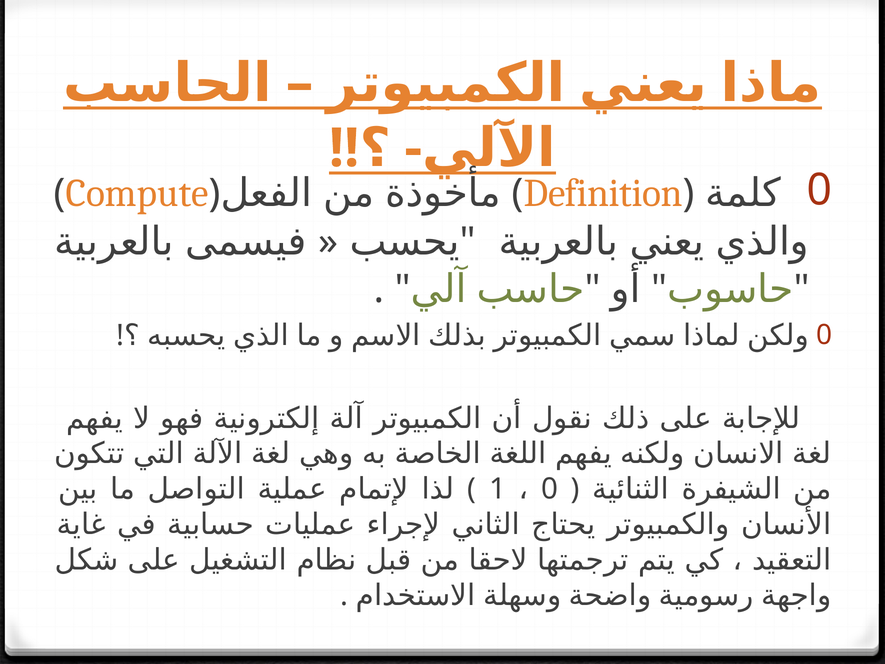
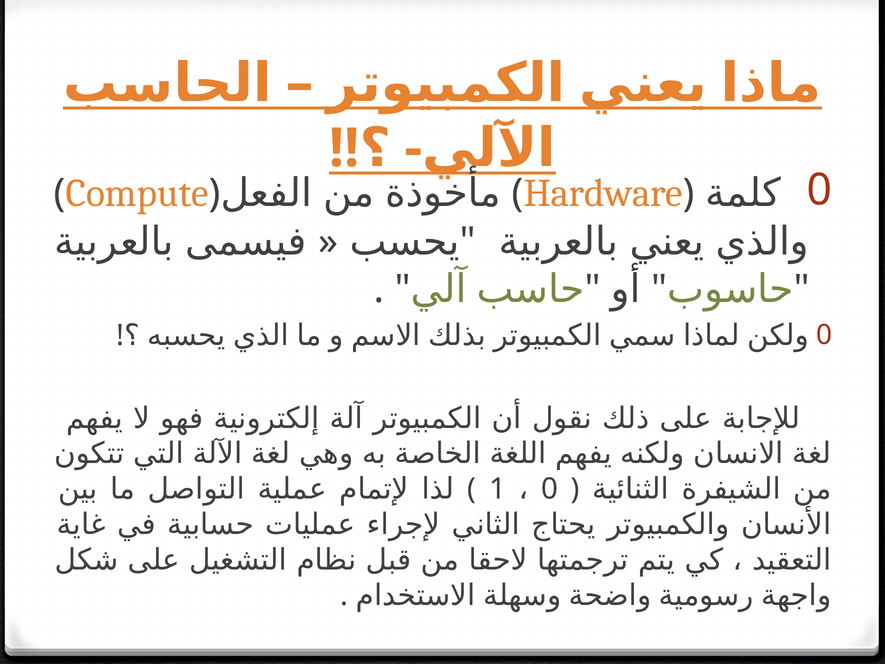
Definition: Definition -> Hardware
